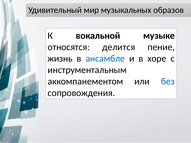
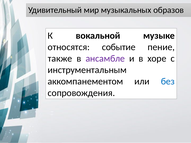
делится: делится -> событие
жизнь: жизнь -> также
ансамбле colour: blue -> purple
